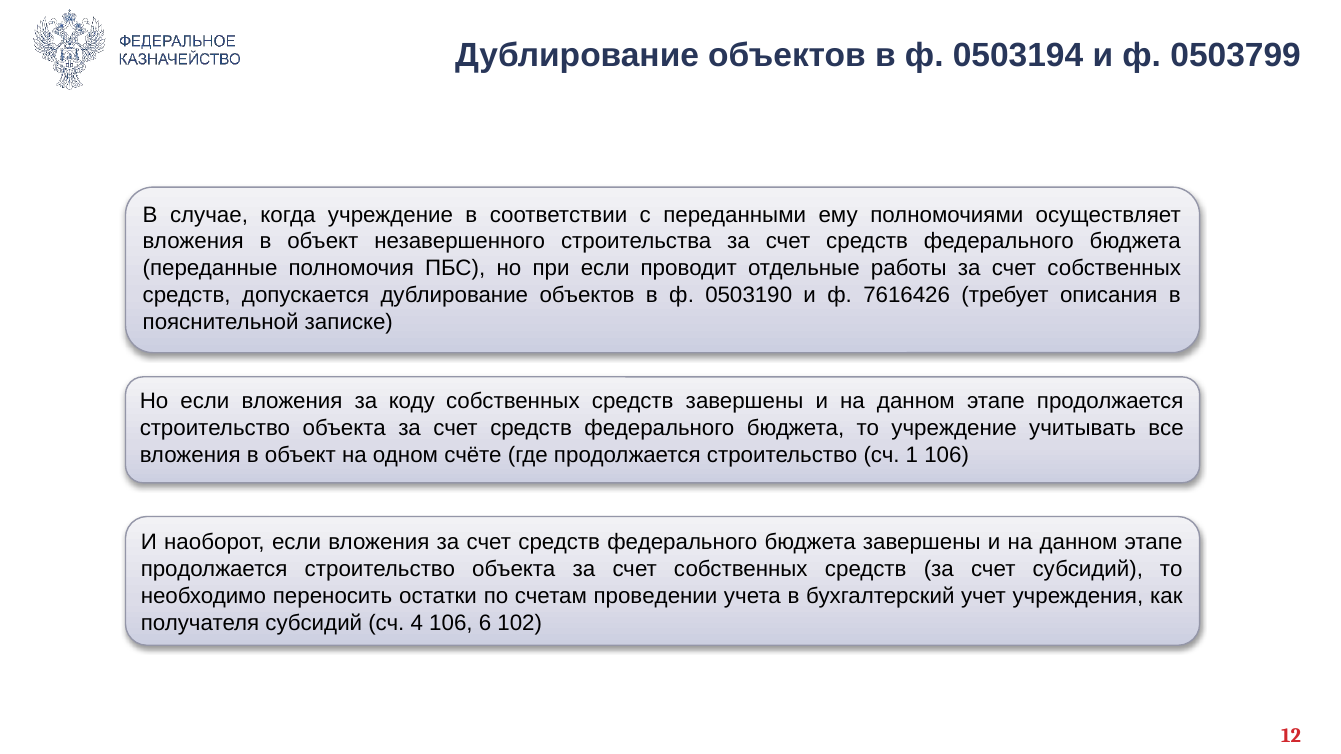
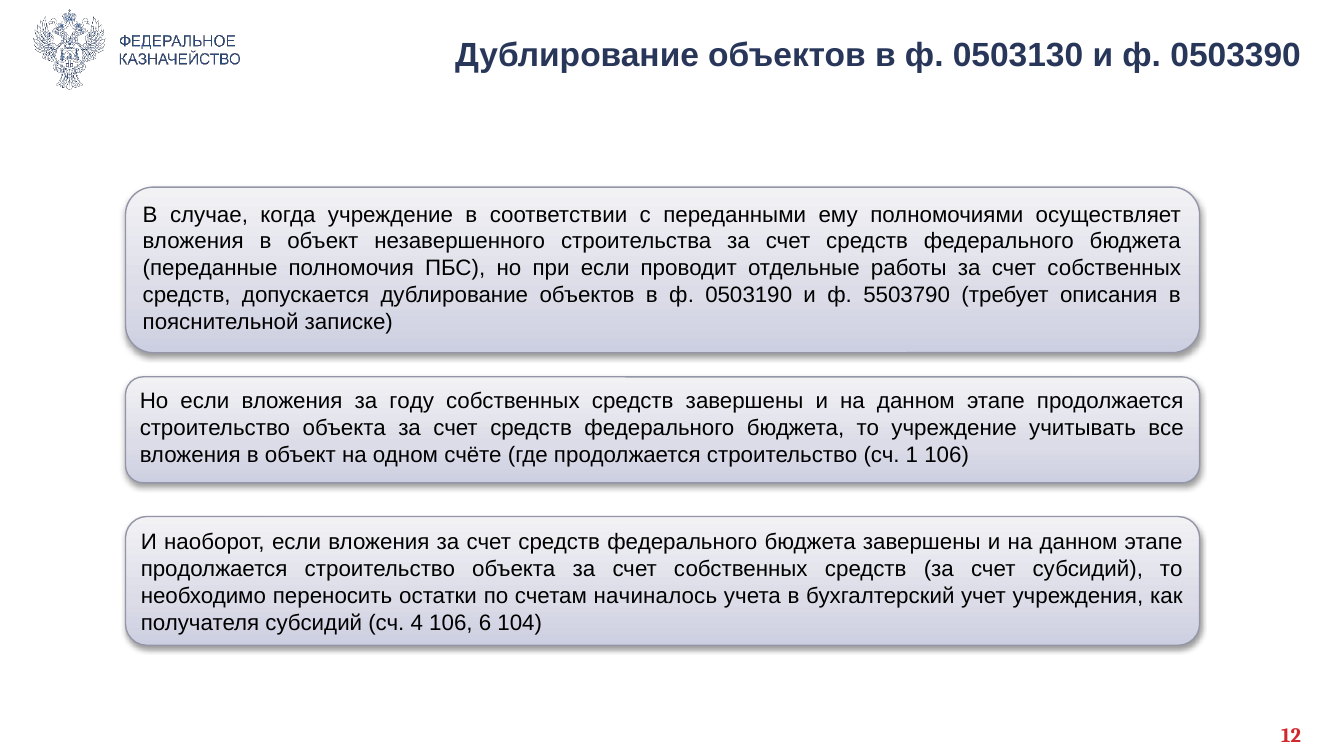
0503194: 0503194 -> 0503130
0503799: 0503799 -> 0503390
7616426: 7616426 -> 5503790
коду: коду -> году
проведении: проведении -> начиналось
102: 102 -> 104
